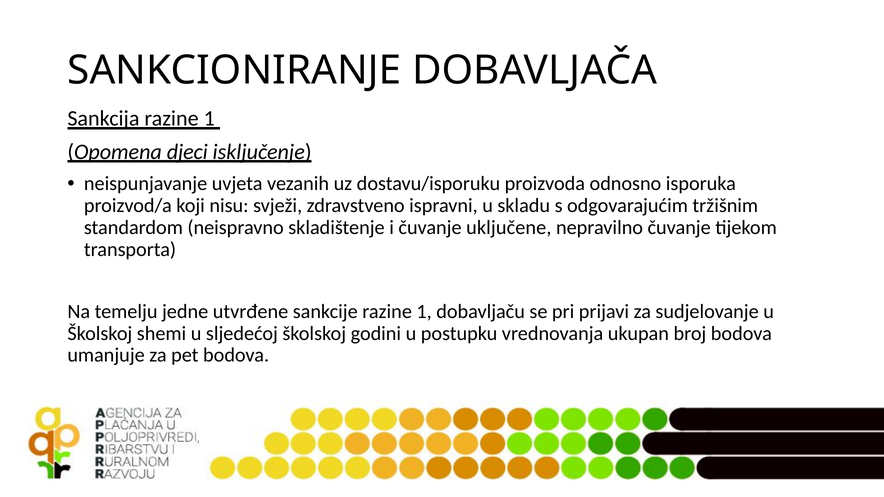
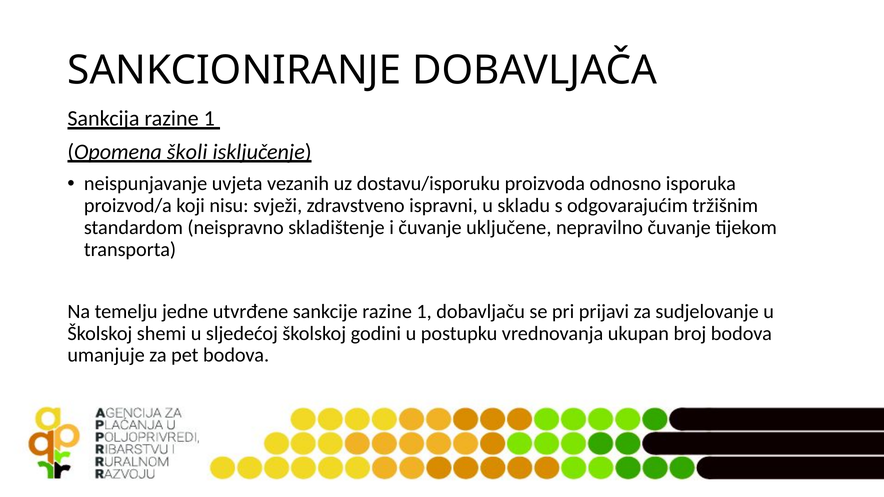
djeci: djeci -> školi
